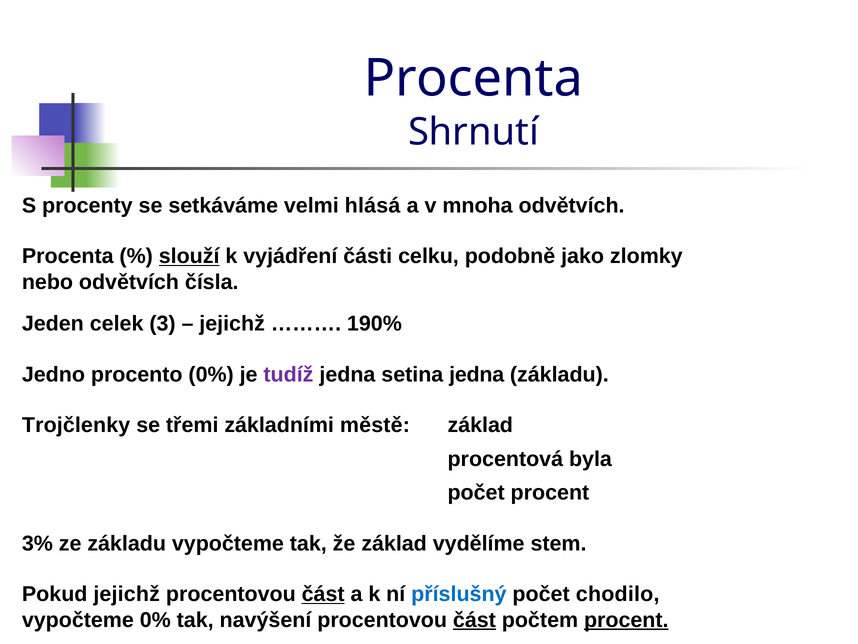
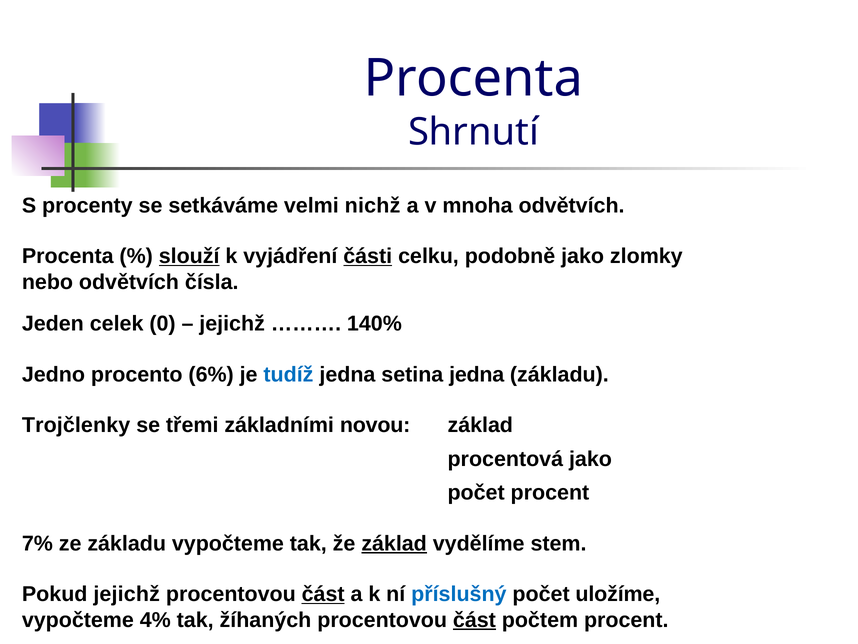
hlásá: hlásá -> nichž
části underline: none -> present
3: 3 -> 0
190%: 190% -> 140%
procento 0%: 0% -> 6%
tudíž colour: purple -> blue
městě: městě -> novou
procentová byla: byla -> jako
3%: 3% -> 7%
základ at (394, 543) underline: none -> present
chodilo: chodilo -> uložíme
vypočteme 0%: 0% -> 4%
navýšení: navýšení -> žíhaných
procent at (626, 620) underline: present -> none
